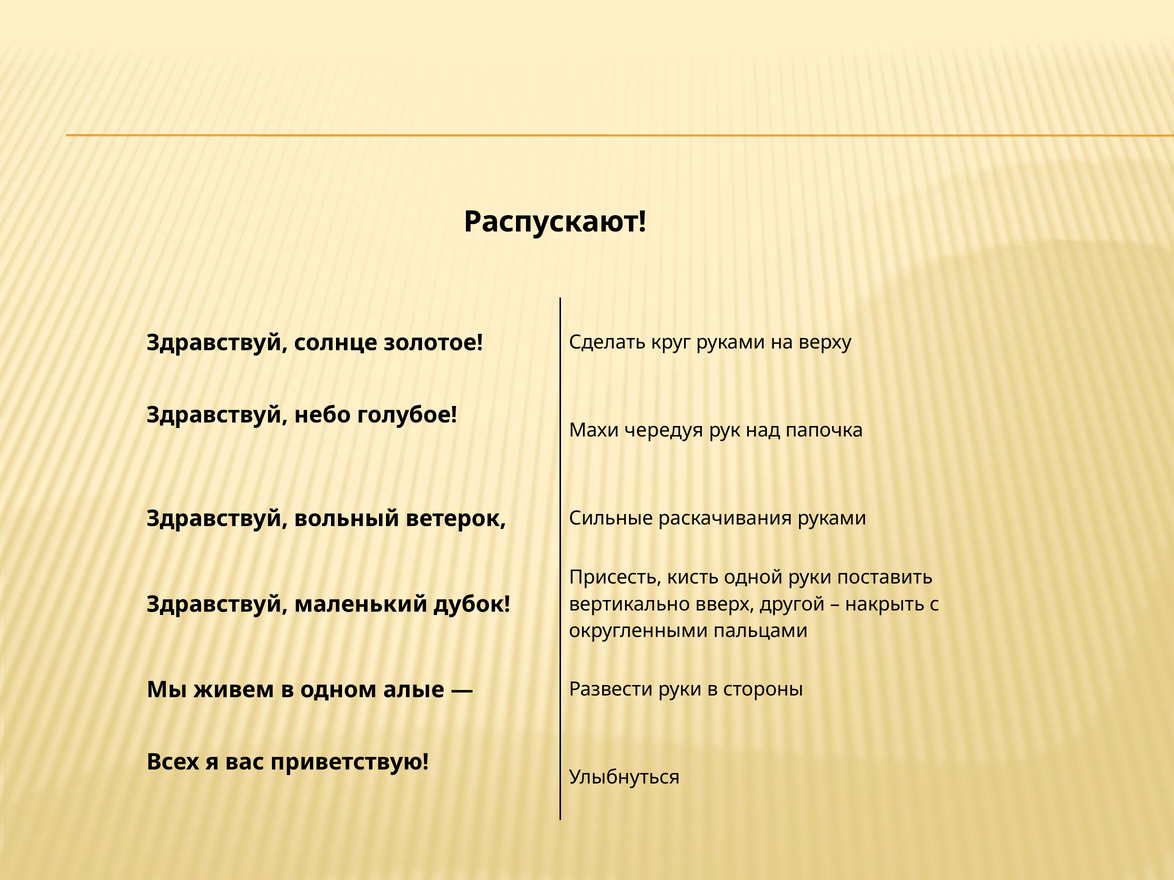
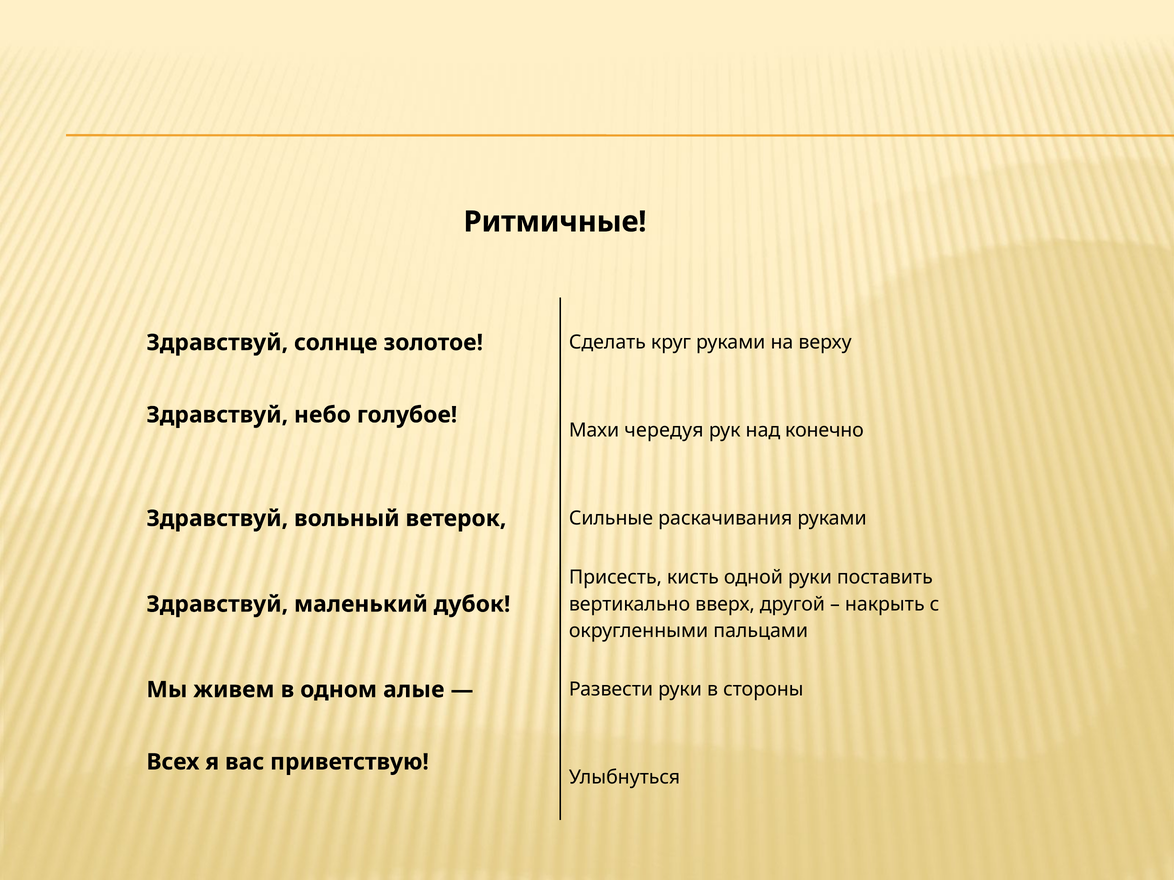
Распускают: Распускают -> Ритмичные
папочка: папочка -> конечно
